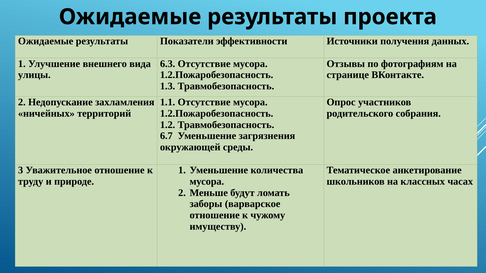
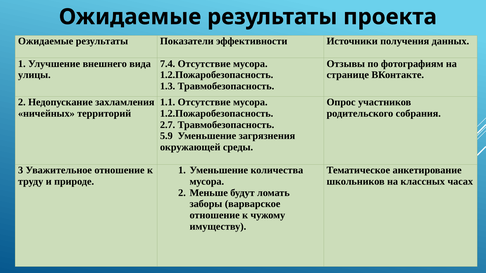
6.3: 6.3 -> 7.4
1.2: 1.2 -> 2.7
6.7: 6.7 -> 5.9
